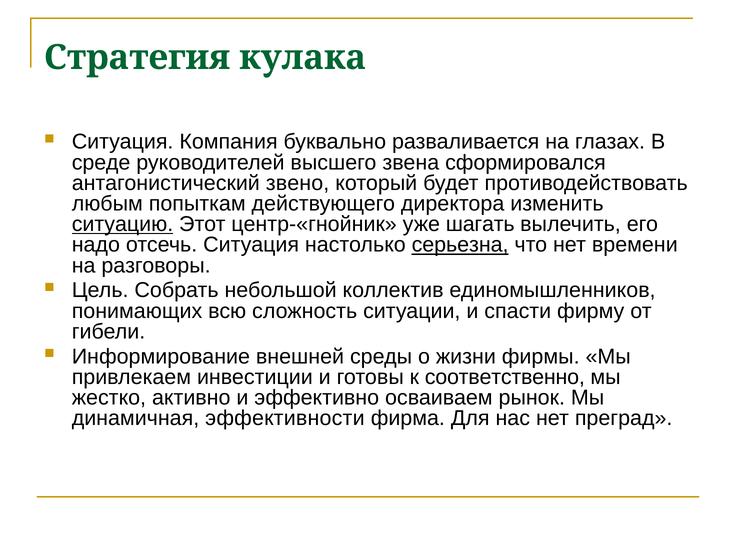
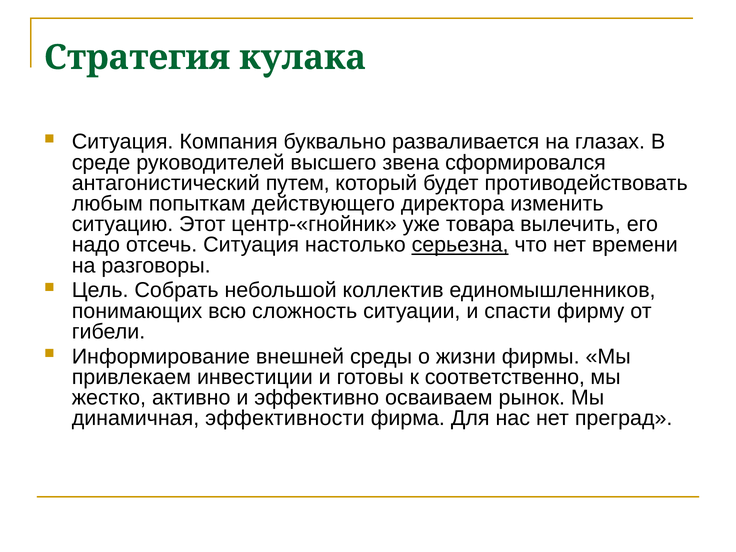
звено: звено -> путем
ситуацию underline: present -> none
шагать: шагать -> товара
